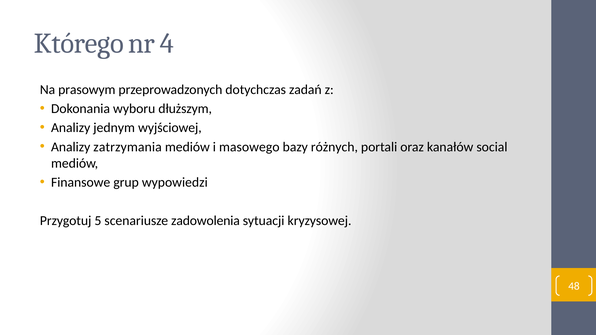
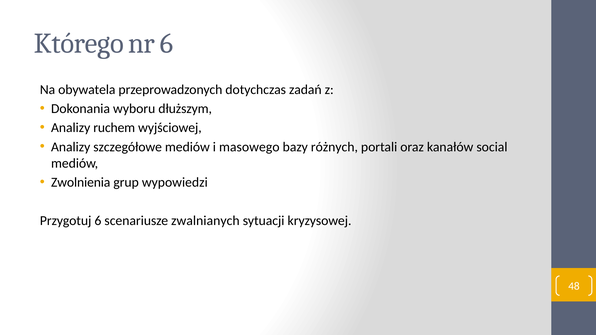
nr 4: 4 -> 6
prasowym: prasowym -> obywatela
jednym: jednym -> ruchem
zatrzymania: zatrzymania -> szczegółowe
Finansowe: Finansowe -> Zwolnienia
Przygotuj 5: 5 -> 6
zadowolenia: zadowolenia -> zwalnianych
